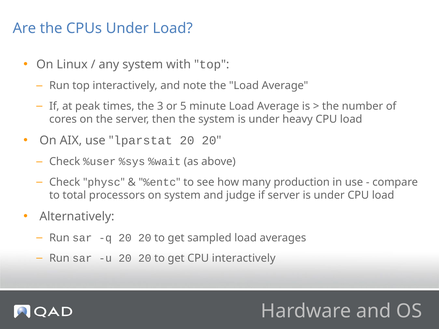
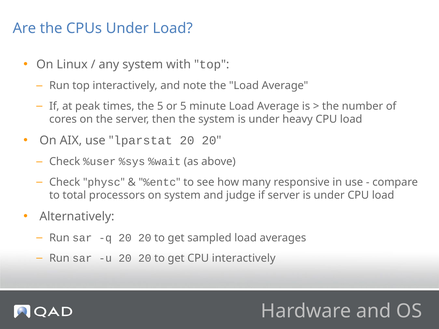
the 3: 3 -> 5
production: production -> responsive
